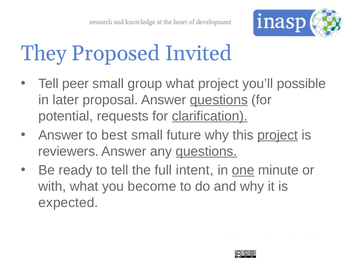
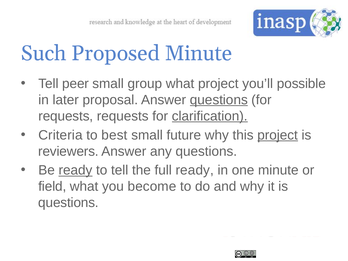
They: They -> Such
Proposed Invited: Invited -> Minute
potential at (66, 116): potential -> requests
Answer at (61, 135): Answer -> Criteria
questions at (206, 151) underline: present -> none
ready at (76, 170) underline: none -> present
full intent: intent -> ready
one underline: present -> none
with: with -> field
expected at (68, 203): expected -> questions
